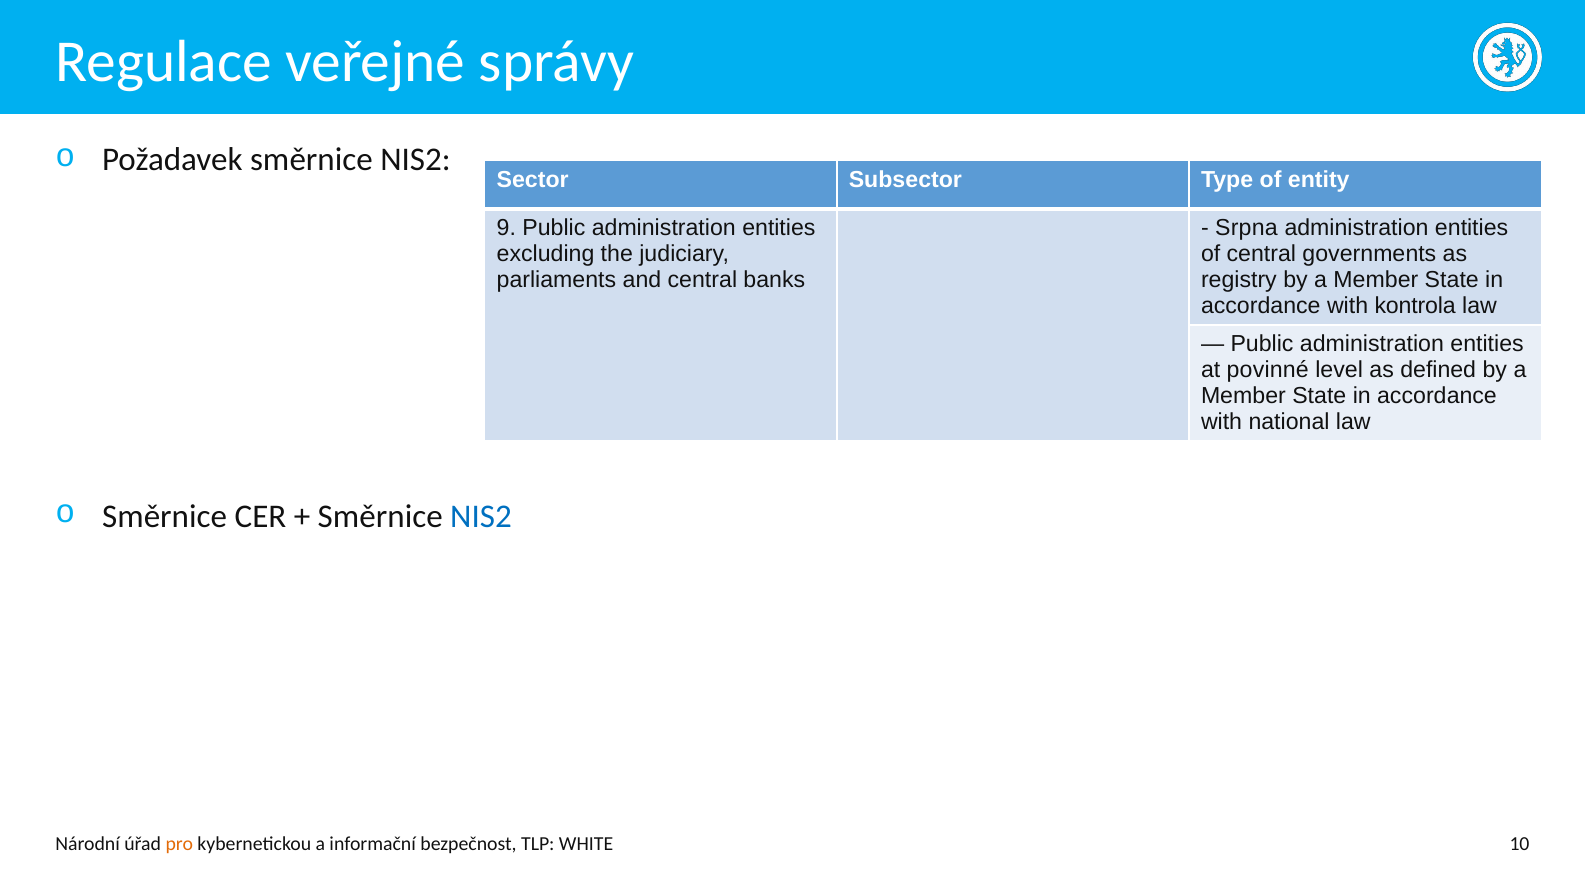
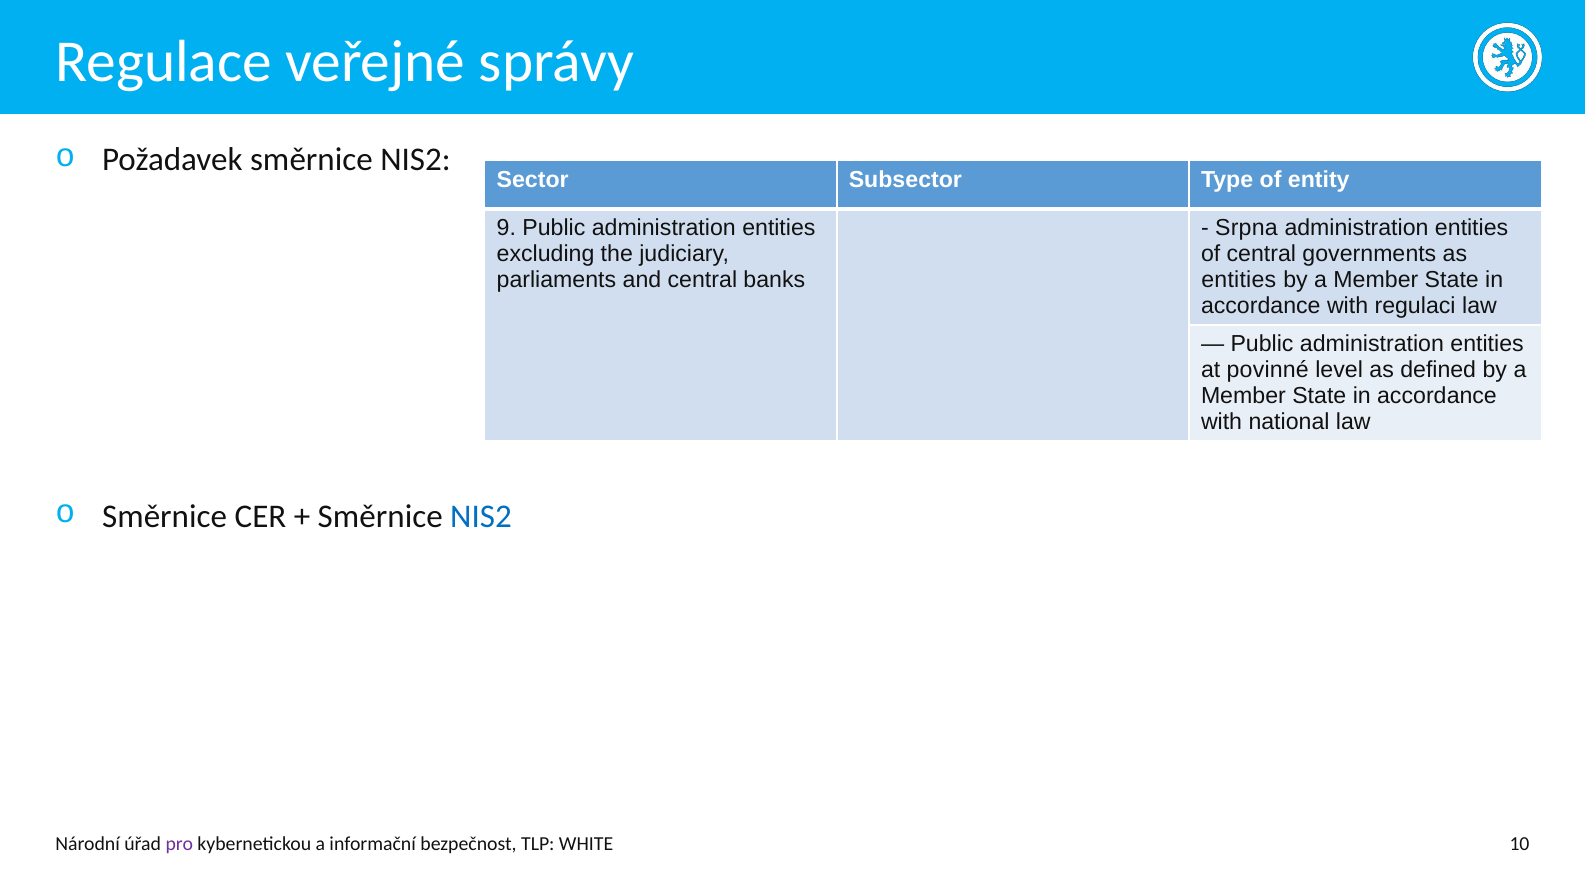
registry at (1239, 280): registry -> entities
kontrola: kontrola -> regulaci
pro colour: orange -> purple
